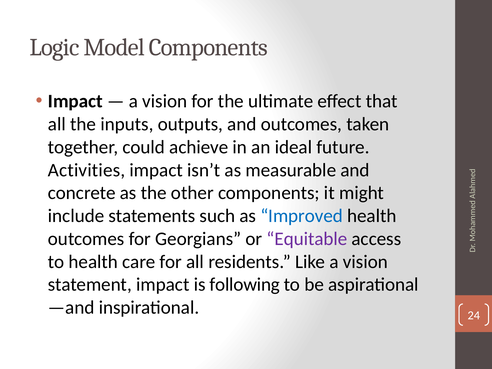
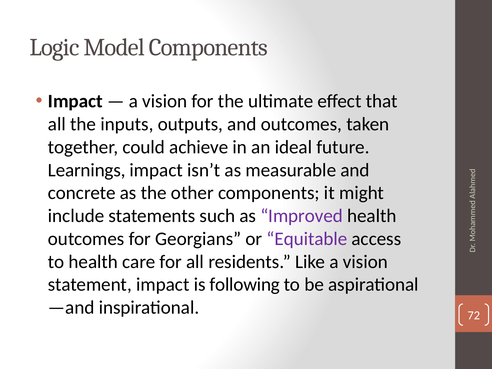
Activities: Activities -> Learnings
Improved colour: blue -> purple
24: 24 -> 72
